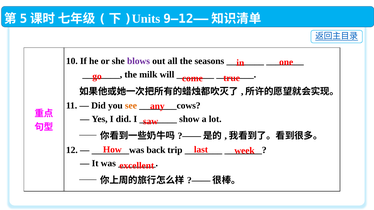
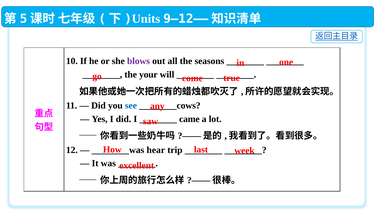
milk: milk -> your
see colour: orange -> blue
show: show -> came
back: back -> hear
